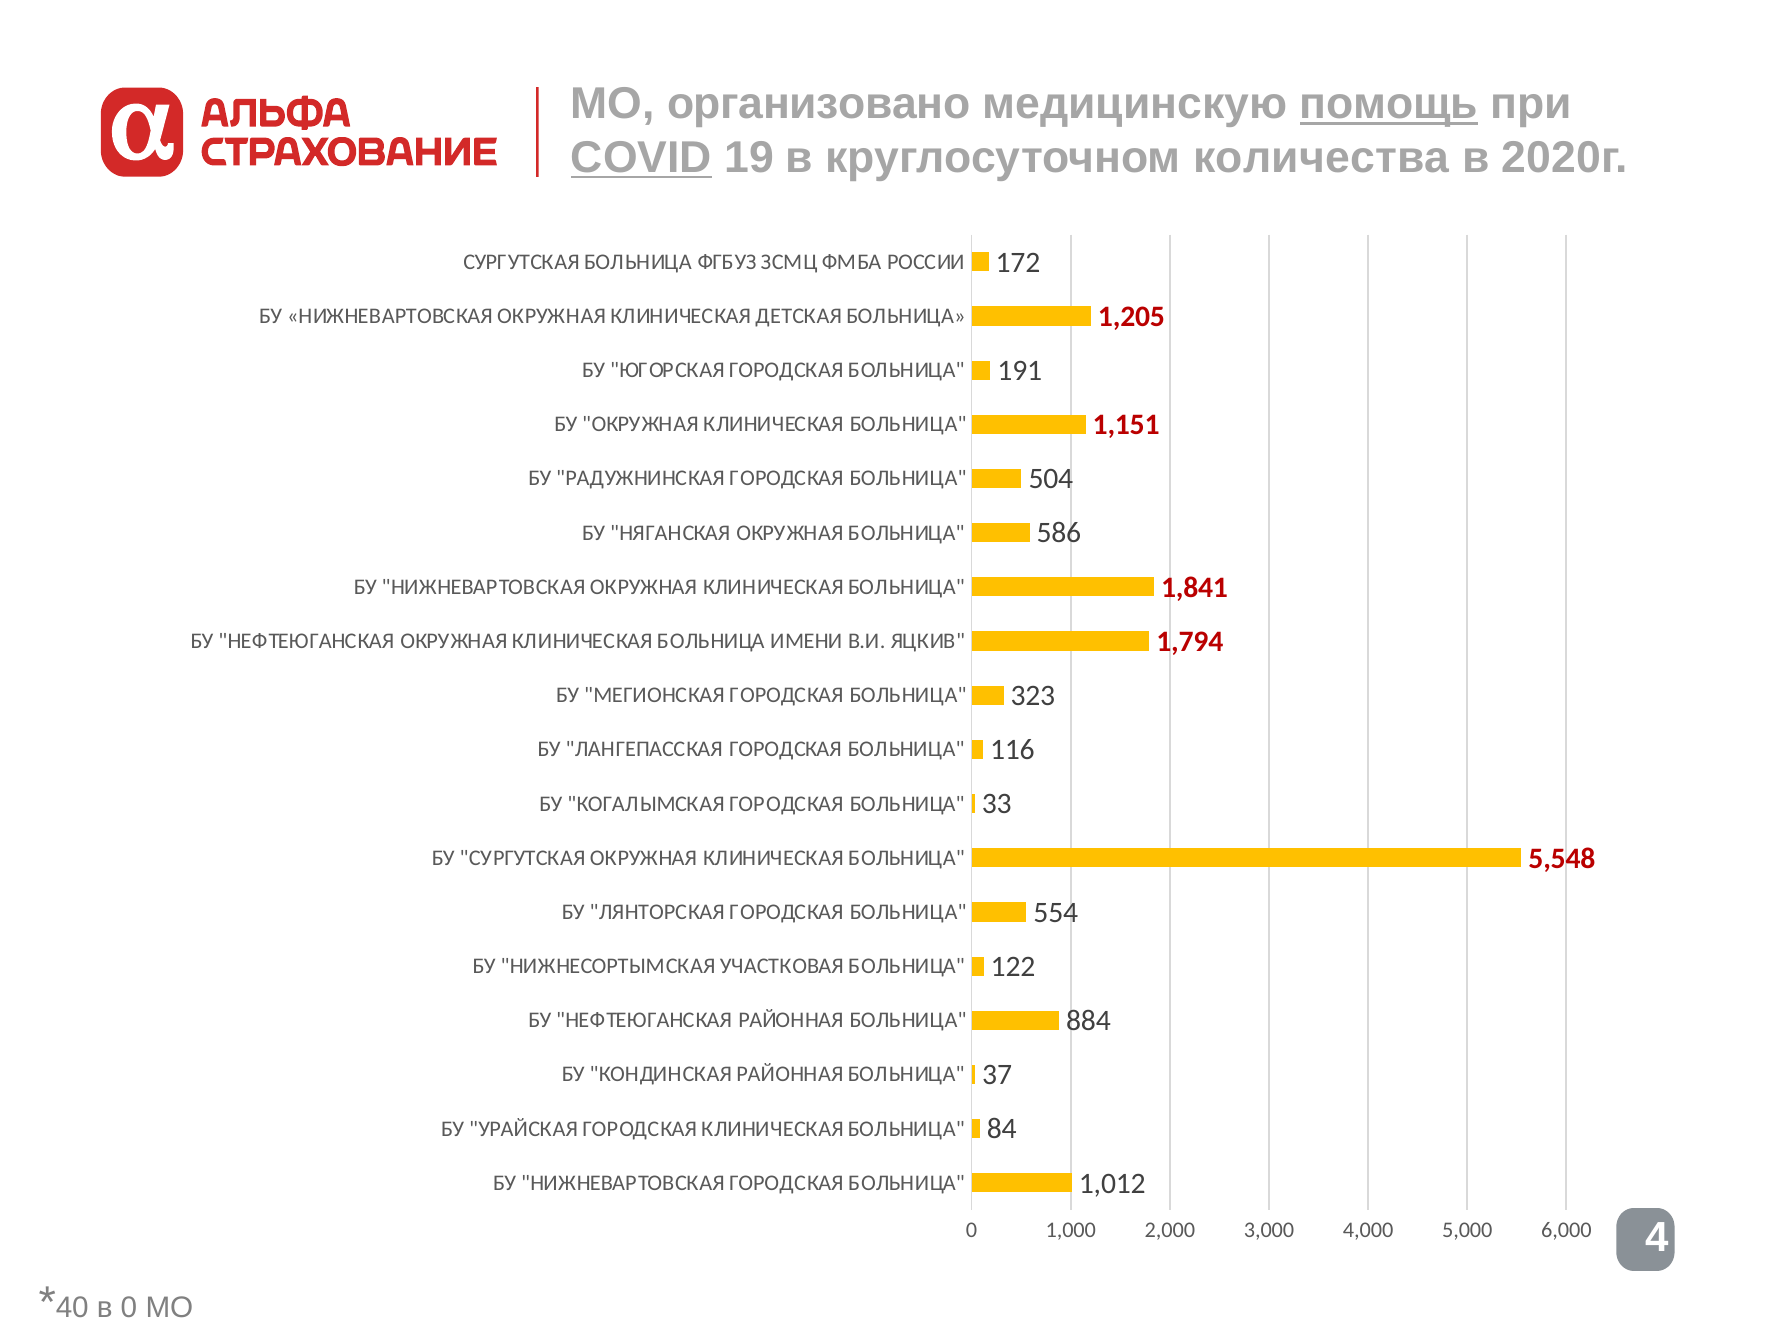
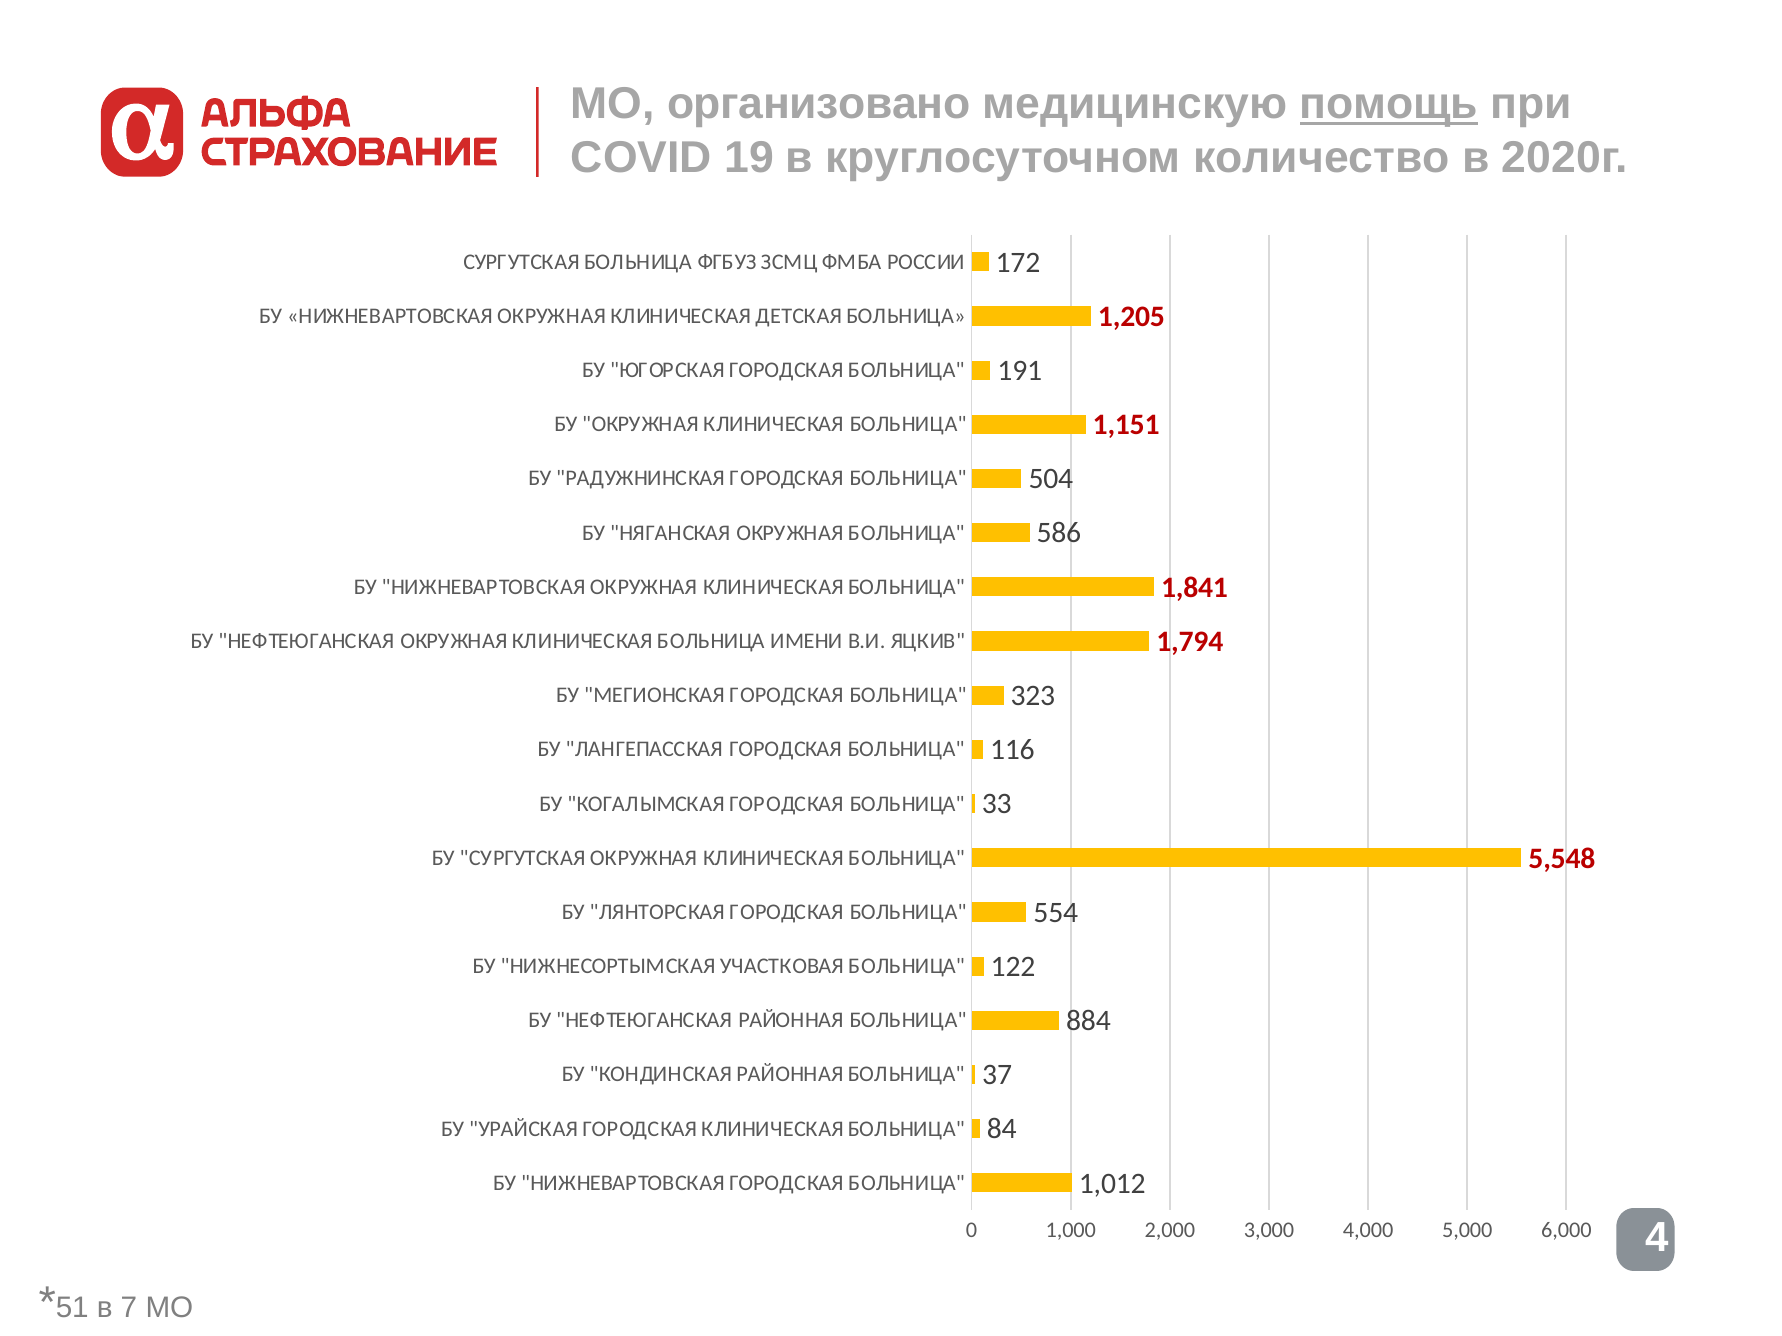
COVID underline: present -> none
количества: количества -> количество
40: 40 -> 51
в 0: 0 -> 7
